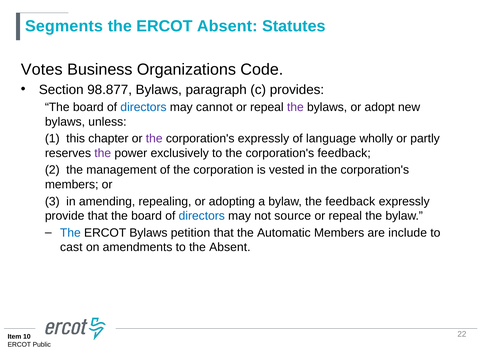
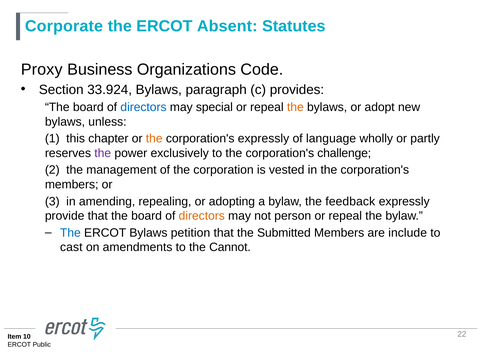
Segments: Segments -> Corporate
Votes: Votes -> Proxy
98.877: 98.877 -> 33.924
cannot: cannot -> special
the at (295, 107) colour: purple -> orange
the at (154, 138) colour: purple -> orange
corporation's feedback: feedback -> challenge
directors at (202, 216) colour: blue -> orange
source: source -> person
Automatic: Automatic -> Submitted
the Absent: Absent -> Cannot
